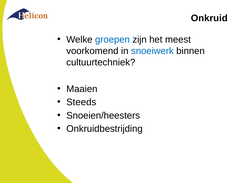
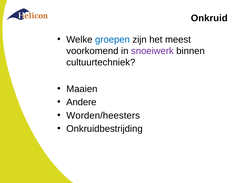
snoeiwerk colour: blue -> purple
Steeds: Steeds -> Andere
Snoeien/heesters: Snoeien/heesters -> Worden/heesters
